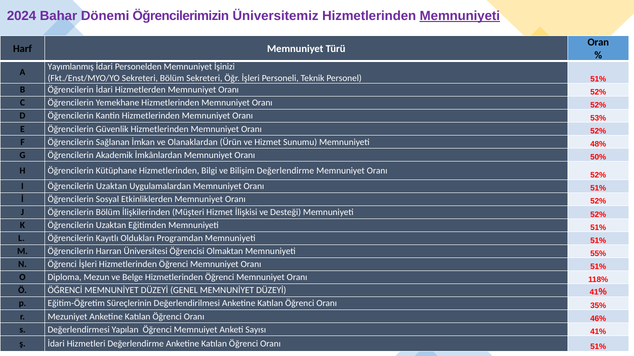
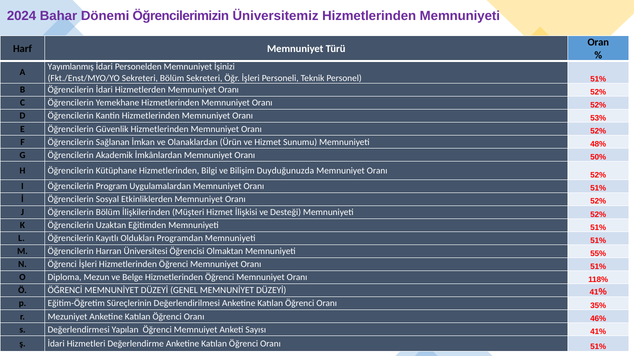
Memnuniyeti at (460, 16) underline: present -> none
Bilişim Değerlendirme: Değerlendirme -> Duyduğunuzda
I Öğrencilerin Uzaktan: Uzaktan -> Program
